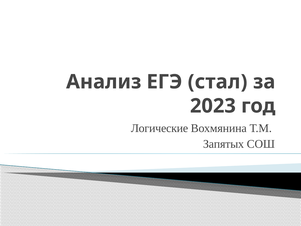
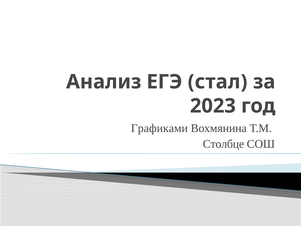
Логические: Логические -> Графиками
Запятых: Запятых -> Столбце
